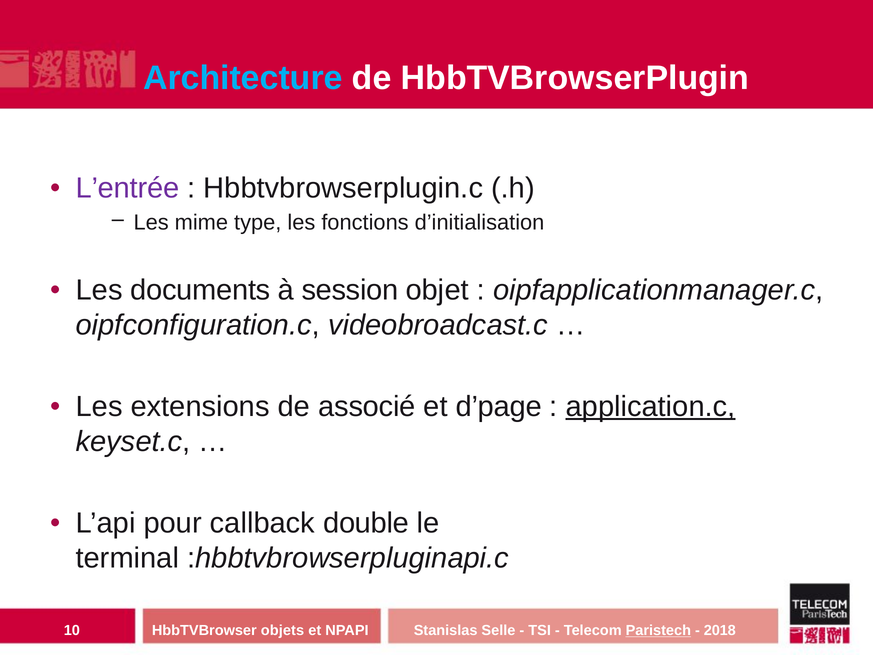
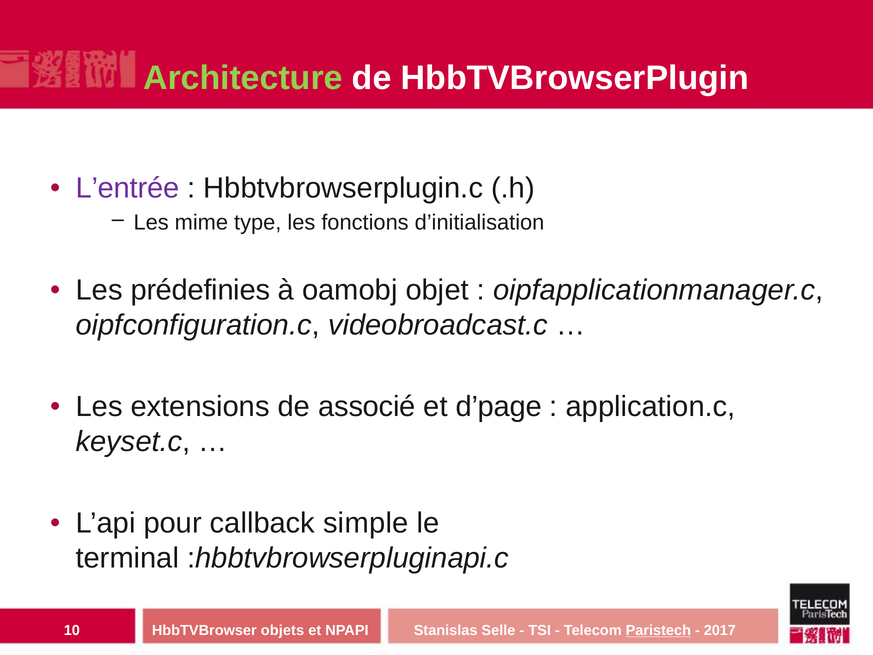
Architecture colour: light blue -> light green
documents: documents -> prédefinies
session: session -> oamobj
application.c underline: present -> none
double: double -> simple
2018: 2018 -> 2017
